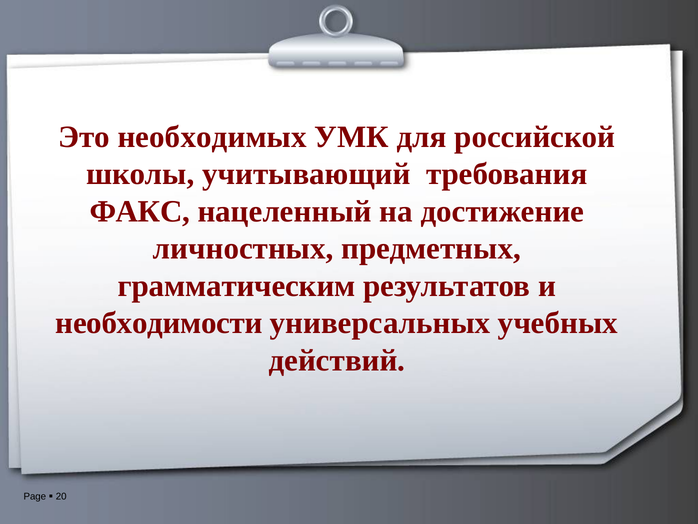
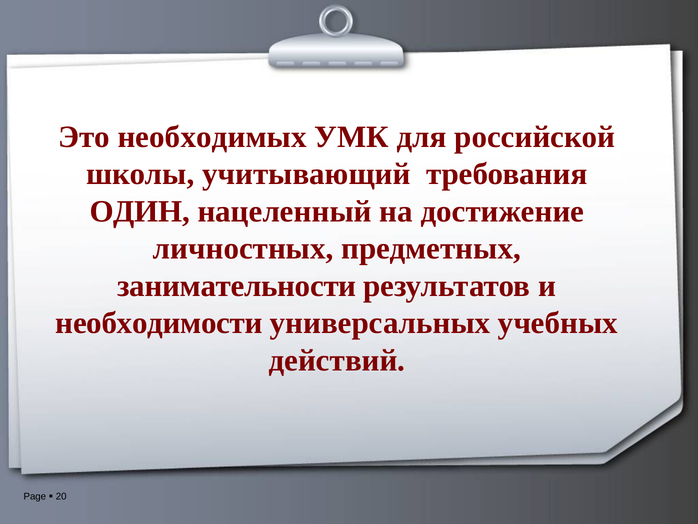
ФАКС: ФАКС -> ОДИН
грамматическим: грамматическим -> занимательности
